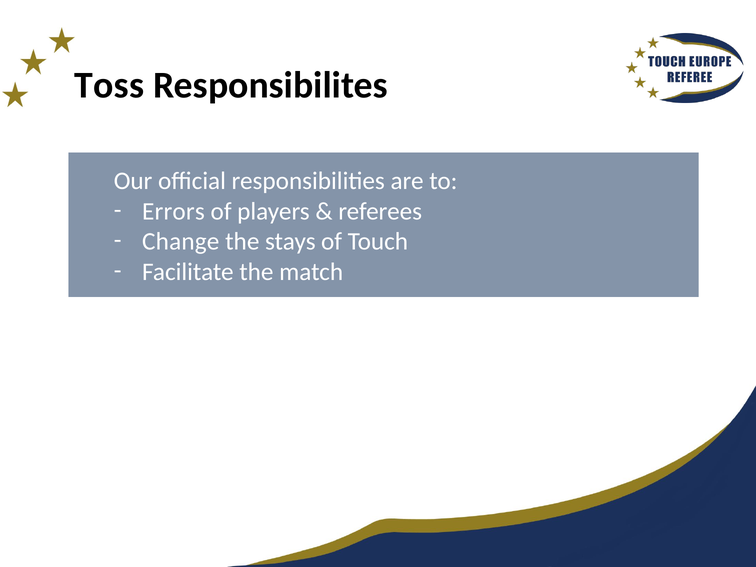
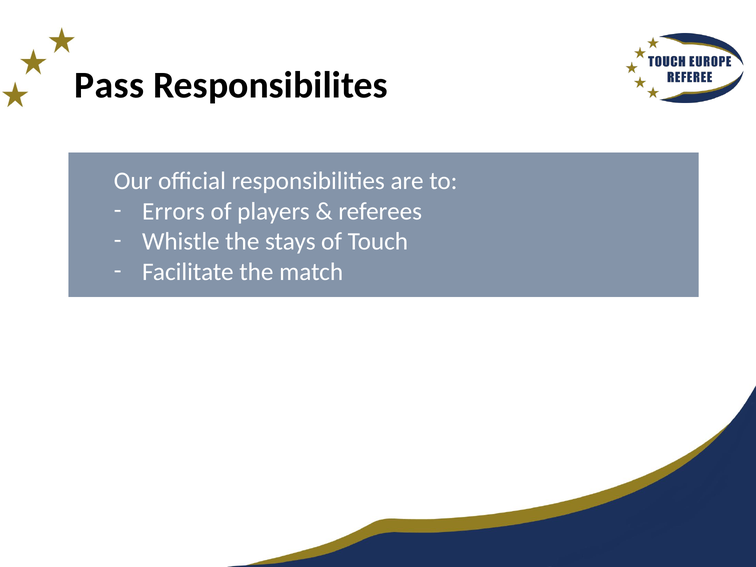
Toss: Toss -> Pass
Change: Change -> Whistle
